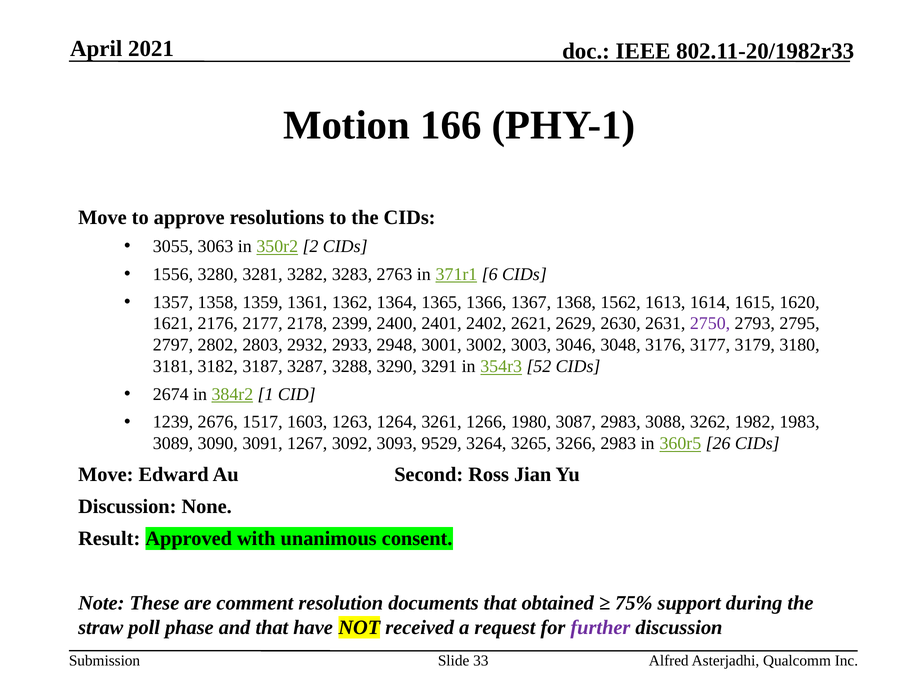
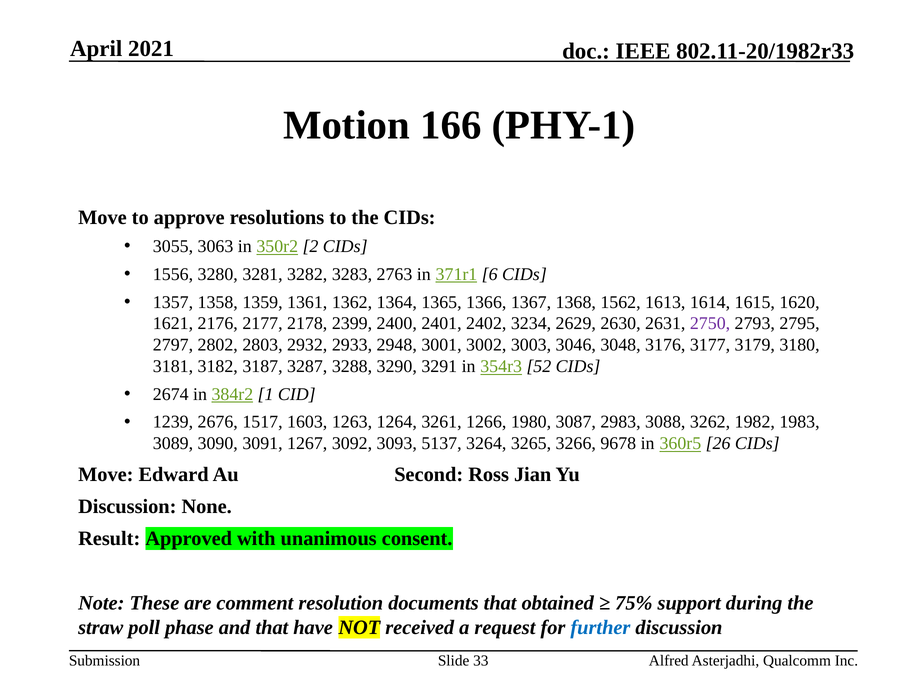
2621: 2621 -> 3234
9529: 9529 -> 5137
3266 2983: 2983 -> 9678
further colour: purple -> blue
